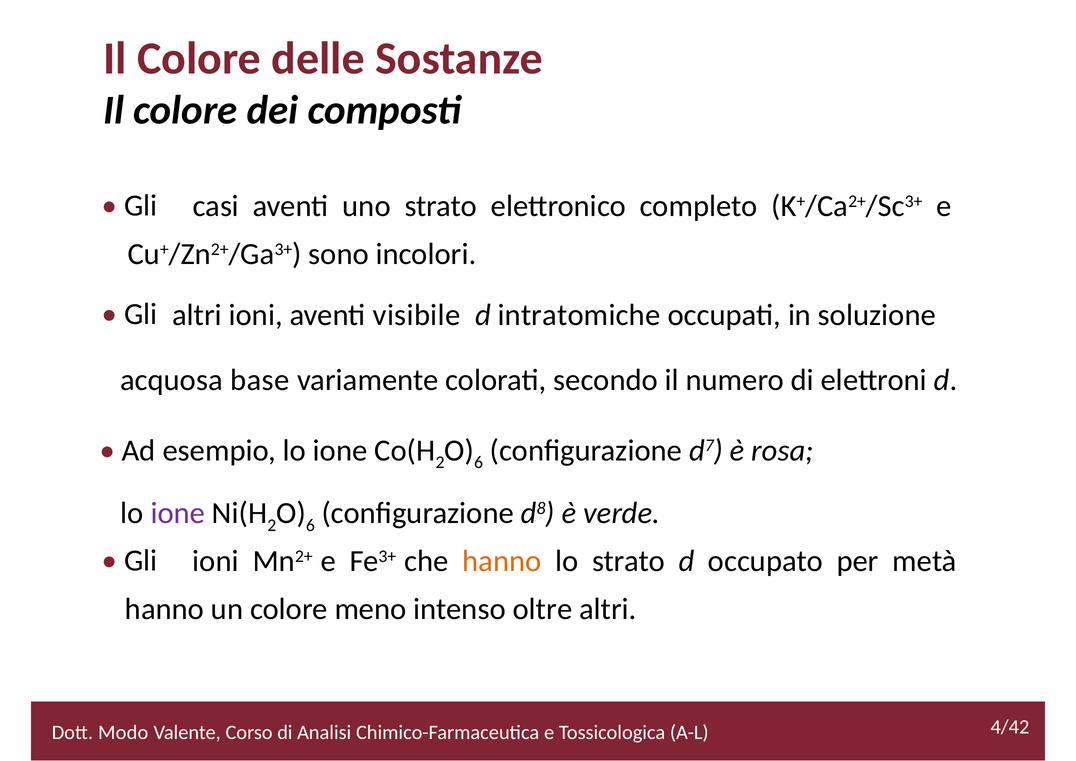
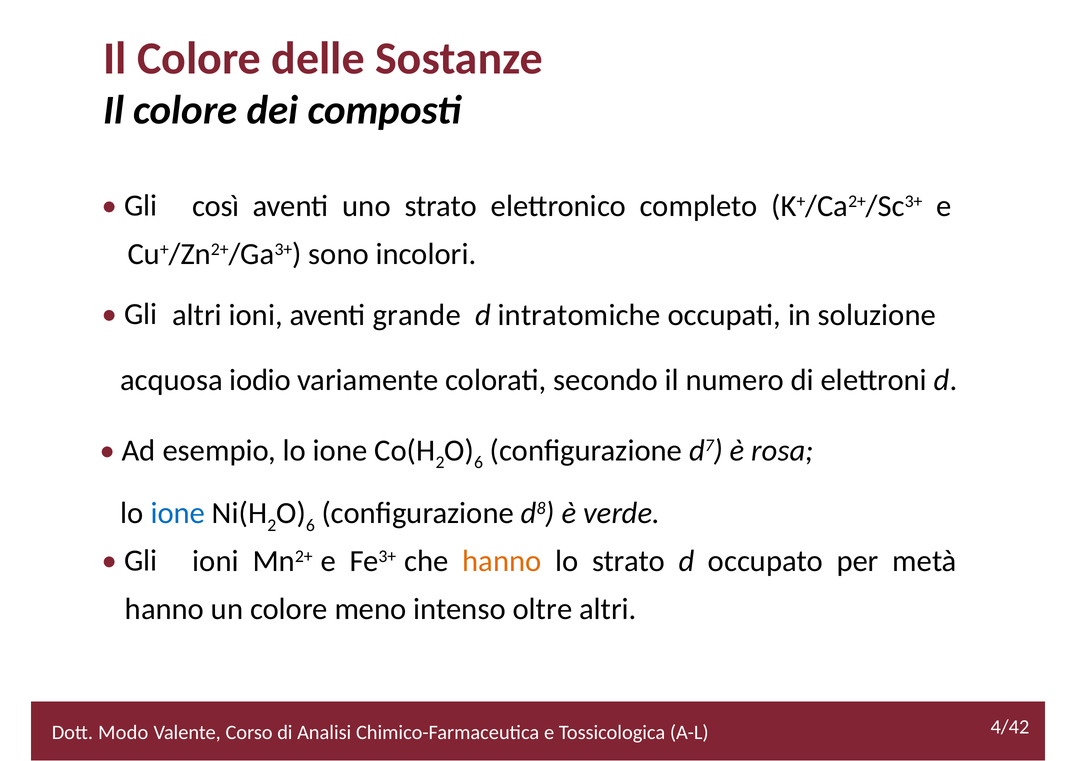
casi: casi -> così
visibile: visibile -> grande
base: base -> iodio
ione at (178, 513) colour: purple -> blue
